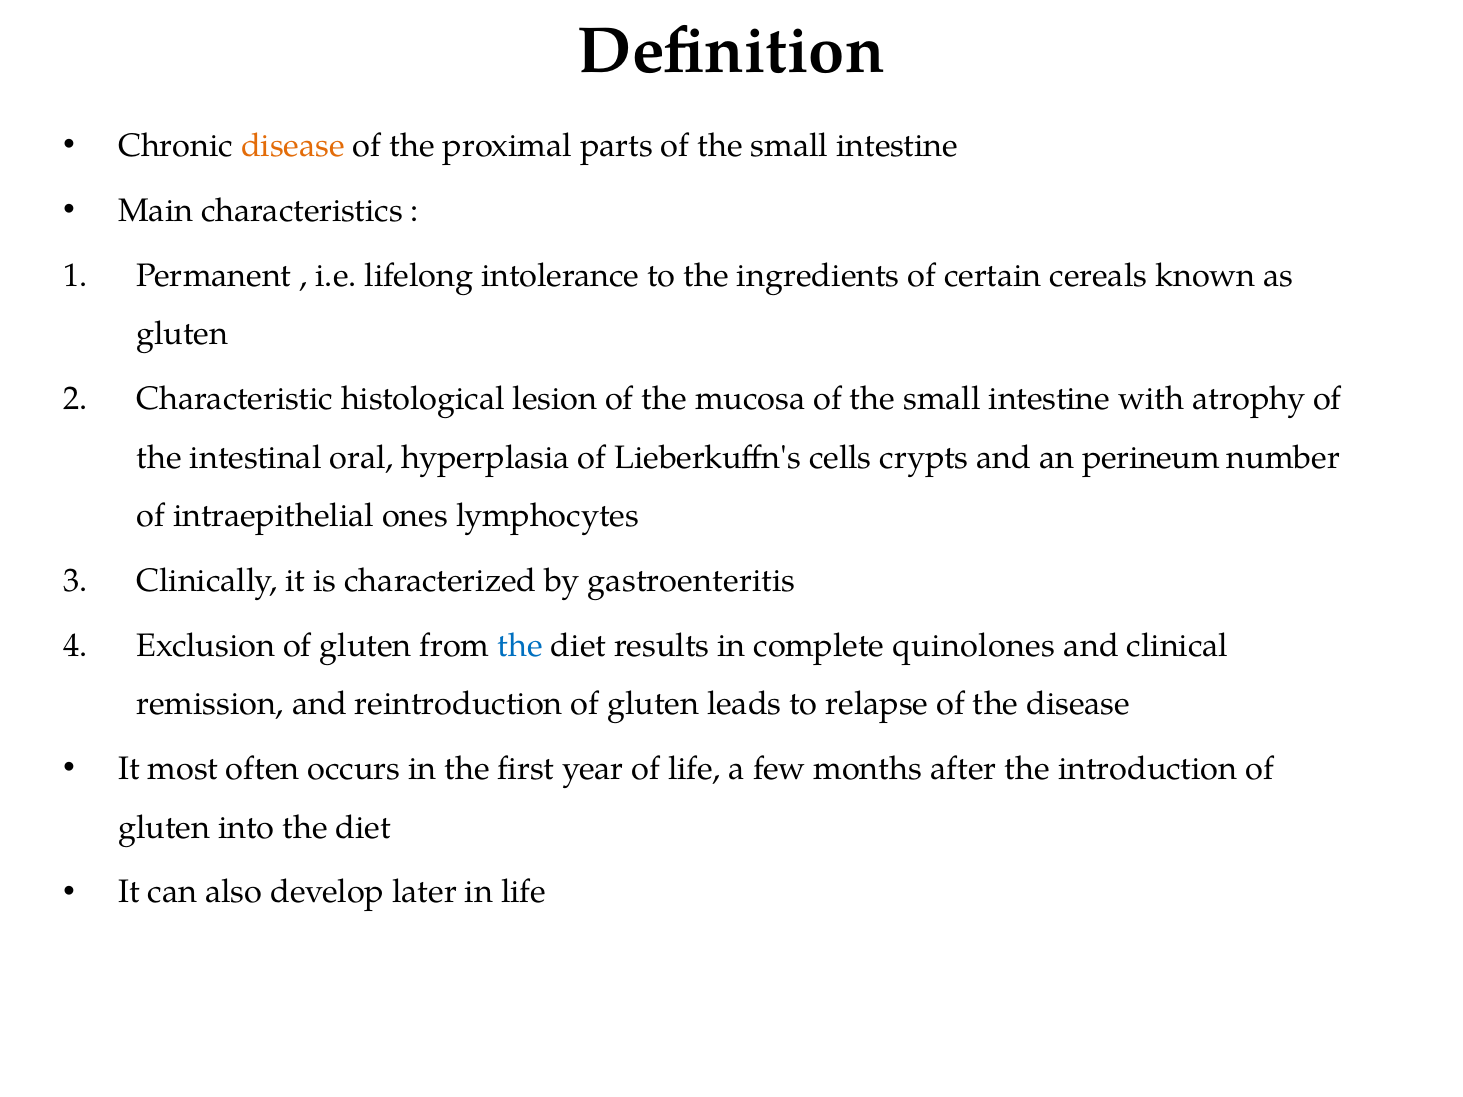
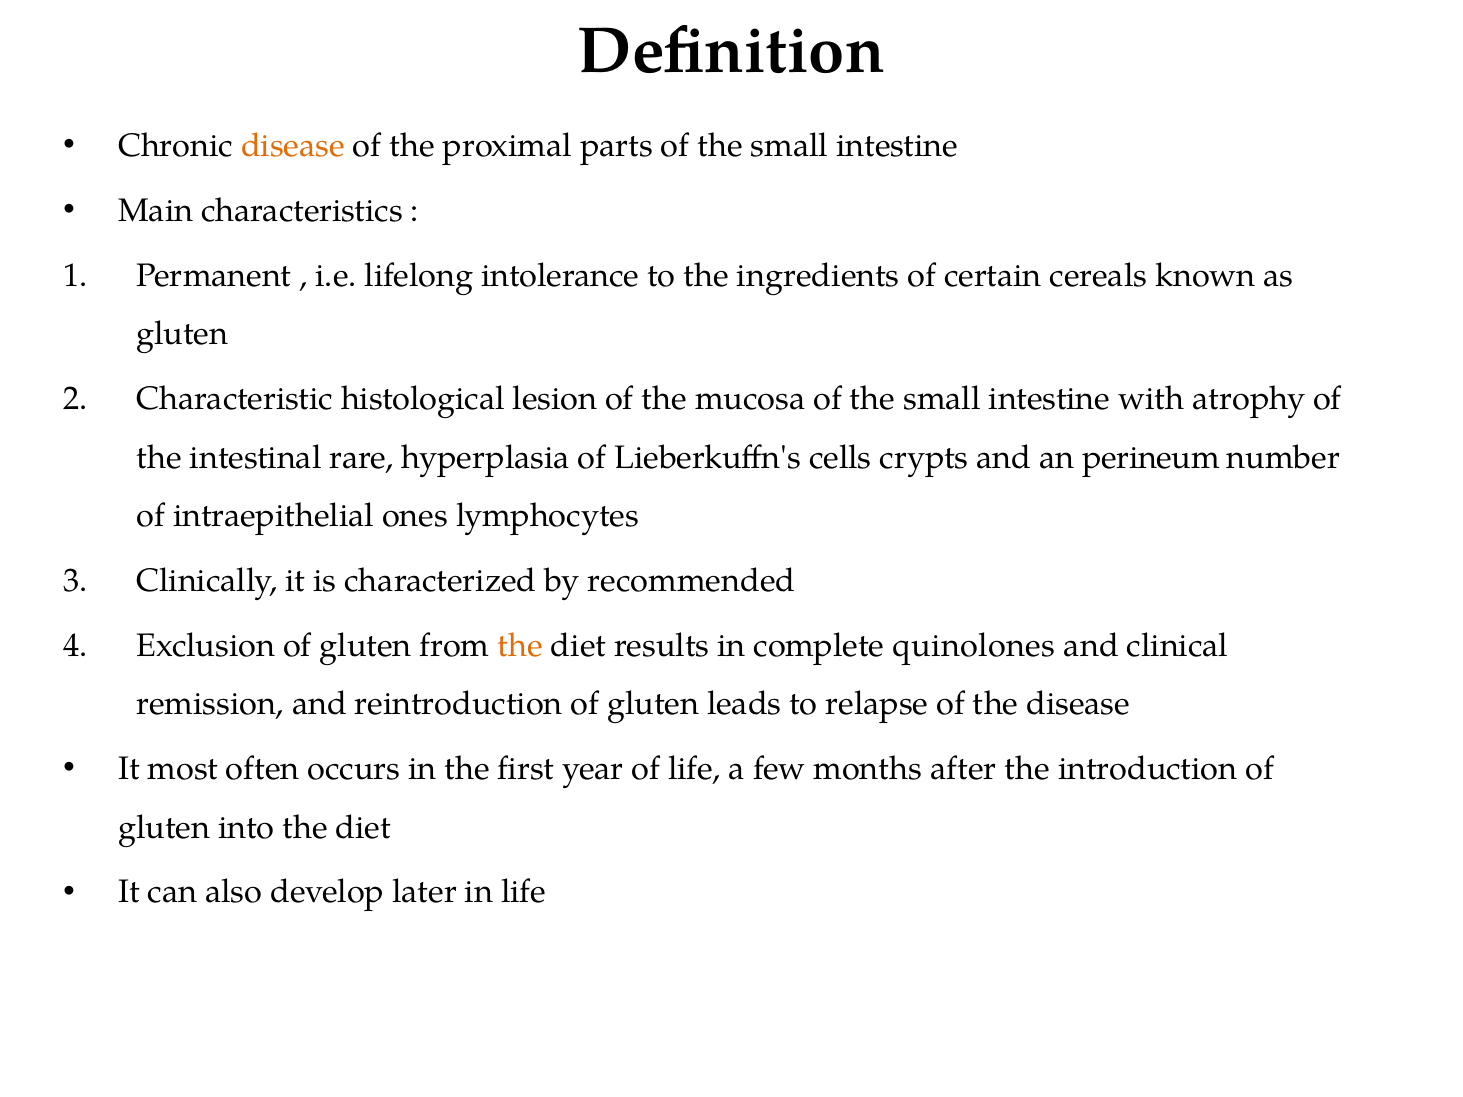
oral: oral -> rare
gastroenteritis: gastroenteritis -> recommended
the at (520, 646) colour: blue -> orange
